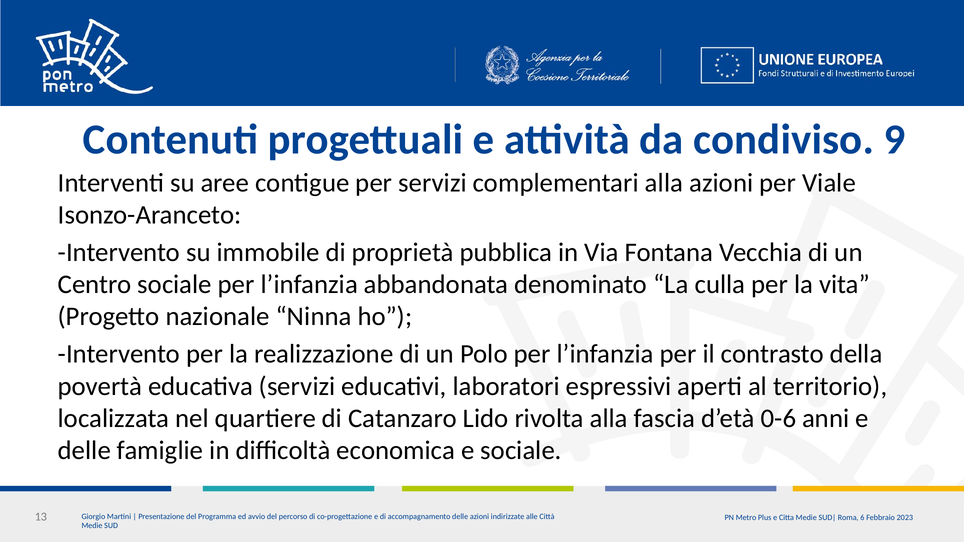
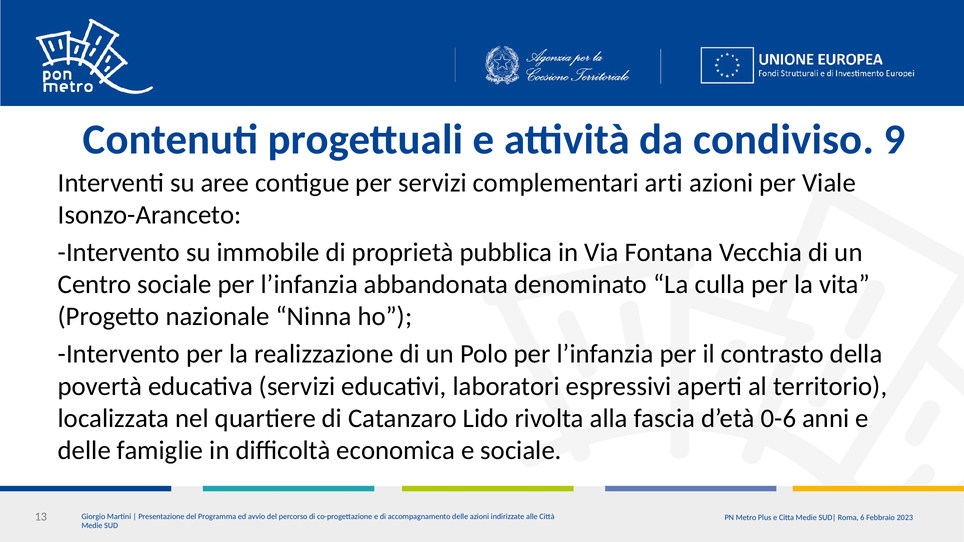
complementari alla: alla -> arti
